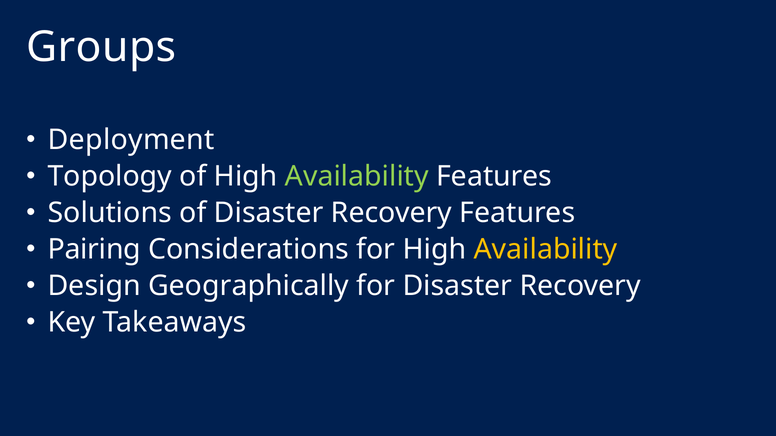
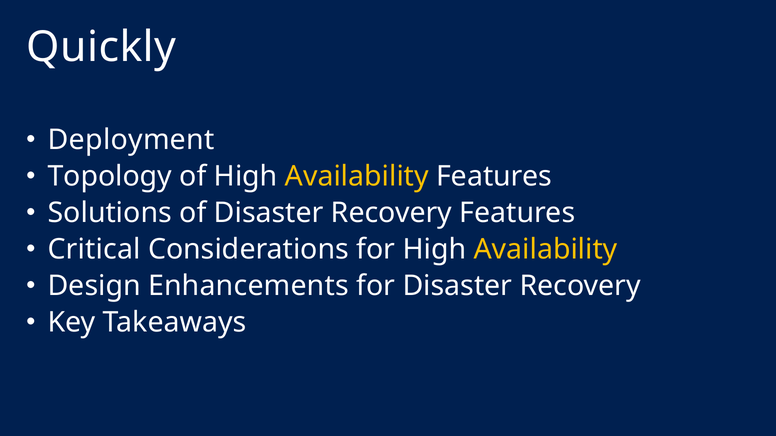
Groups: Groups -> Quickly
Availability at (357, 177) colour: light green -> yellow
Pairing: Pairing -> Critical
Geographically: Geographically -> Enhancements
